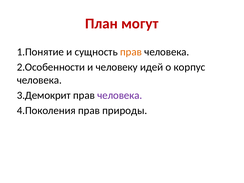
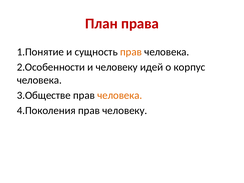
могут: могут -> права
3.Демокрит: 3.Демокрит -> 3.Обществе
человека at (120, 95) colour: purple -> orange
прав природы: природы -> человеку
